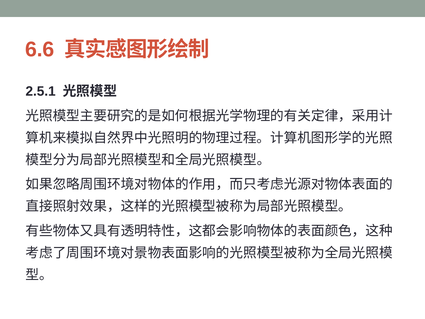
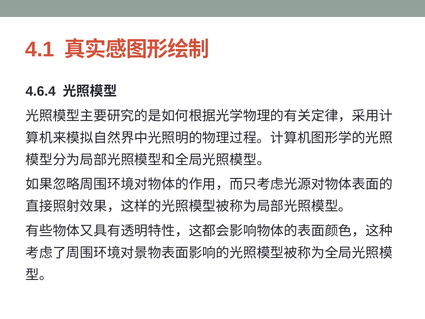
6.6: 6.6 -> 4.1
2.5.1: 2.5.1 -> 4.6.4
